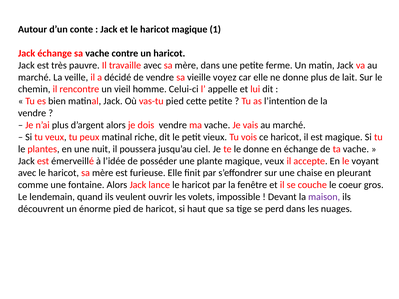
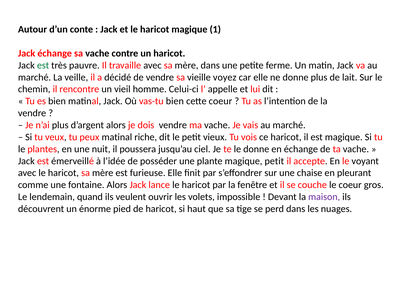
est at (43, 65) colour: black -> green
vas-tu pied: pied -> bien
cette petite: petite -> coeur
magique veux: veux -> petit
